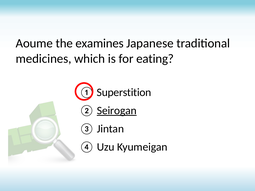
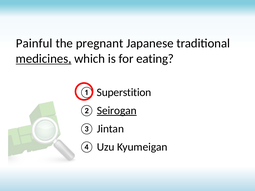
Aoume: Aoume -> Painful
examines: examines -> pregnant
medicines underline: none -> present
